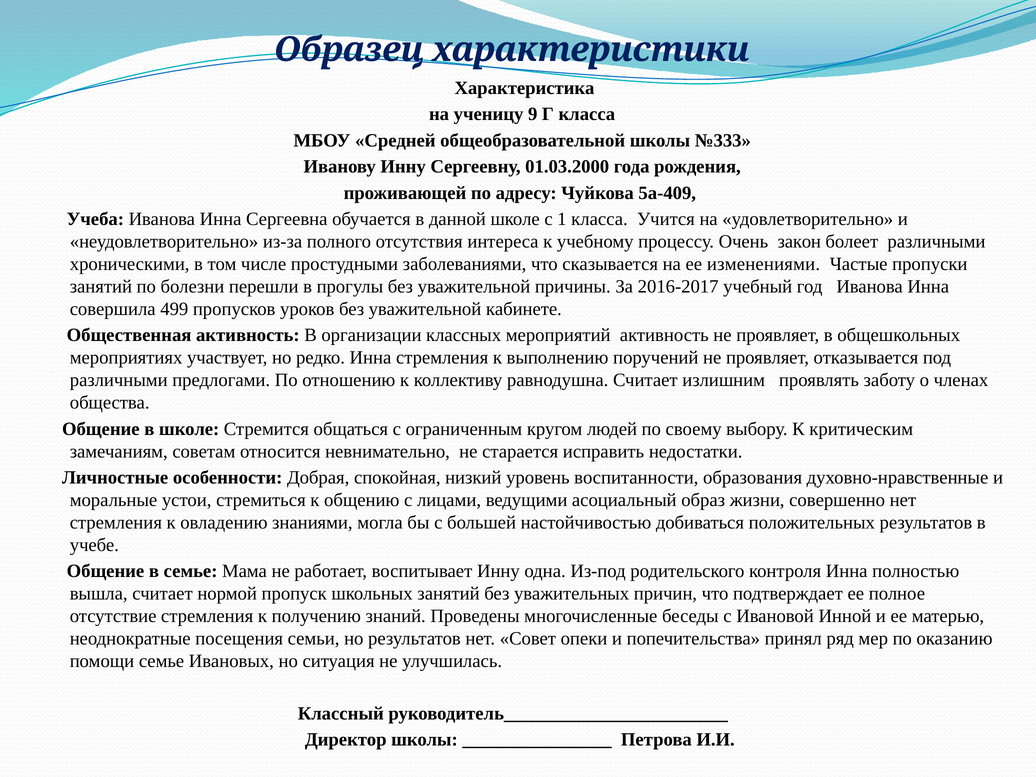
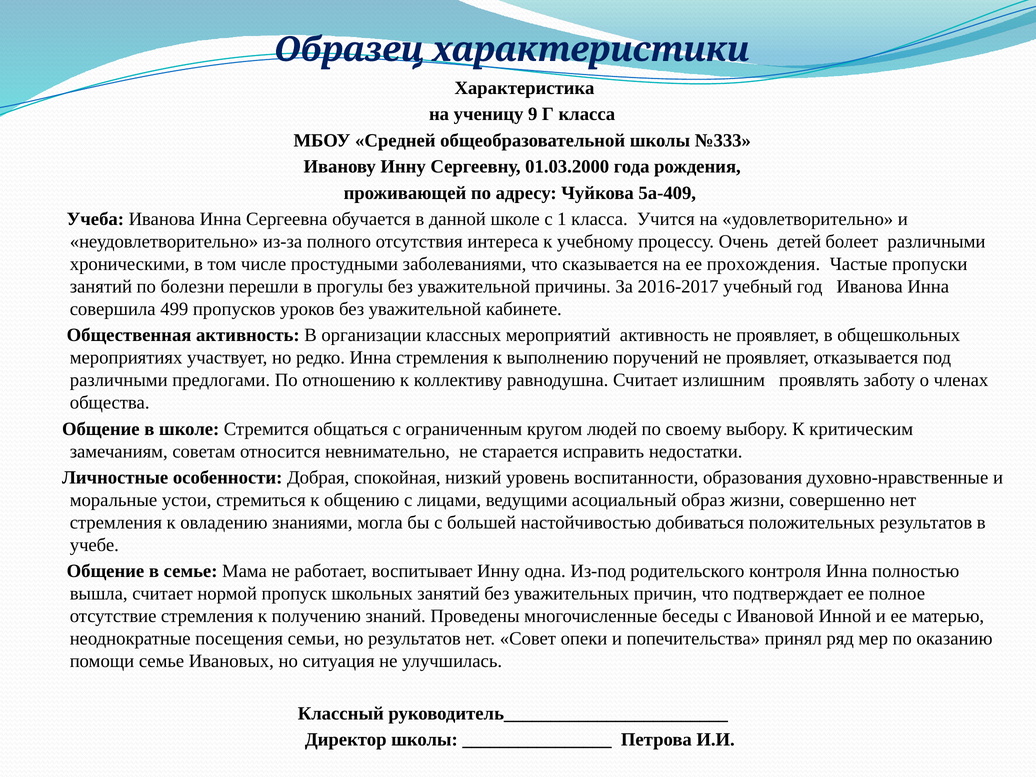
закон: закон -> детей
изменениями: изменениями -> прохождения
